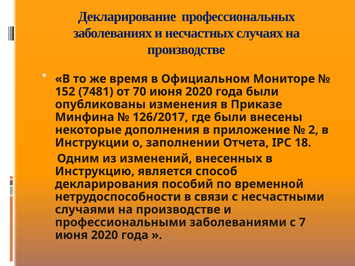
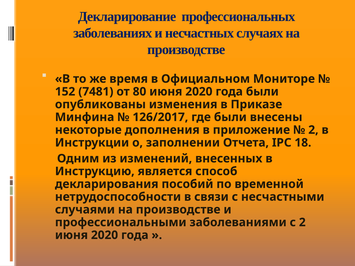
70: 70 -> 80
с 7: 7 -> 2
